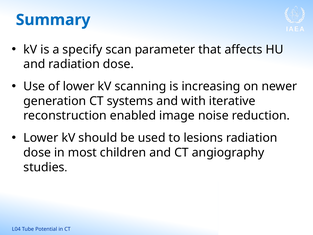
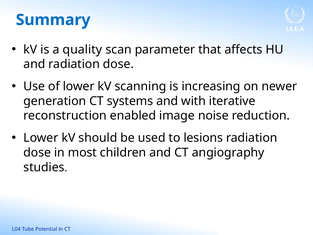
specify: specify -> quality
